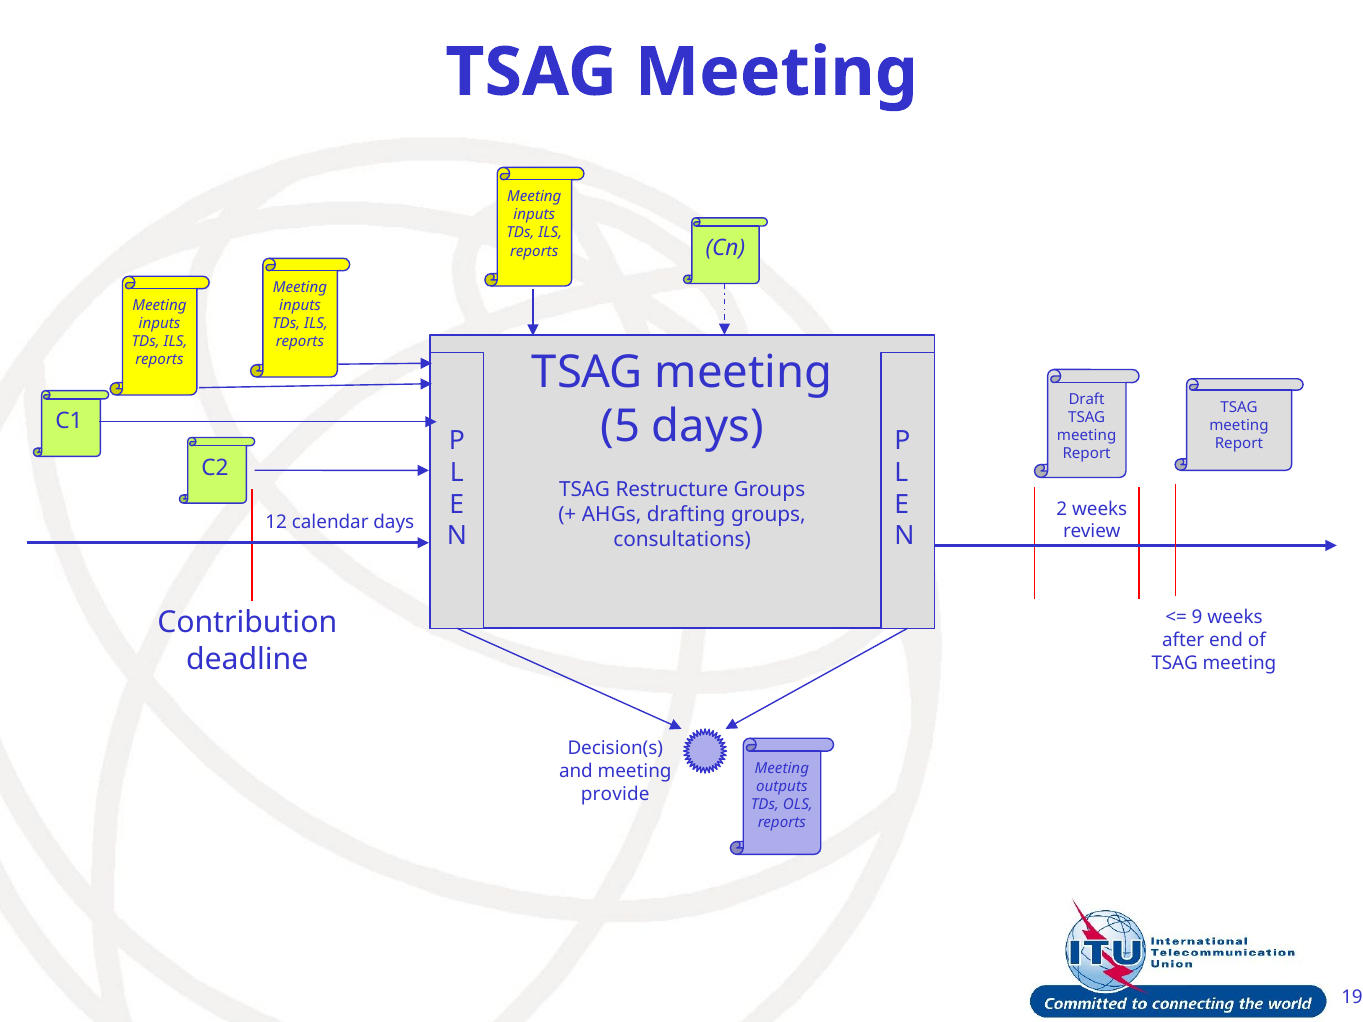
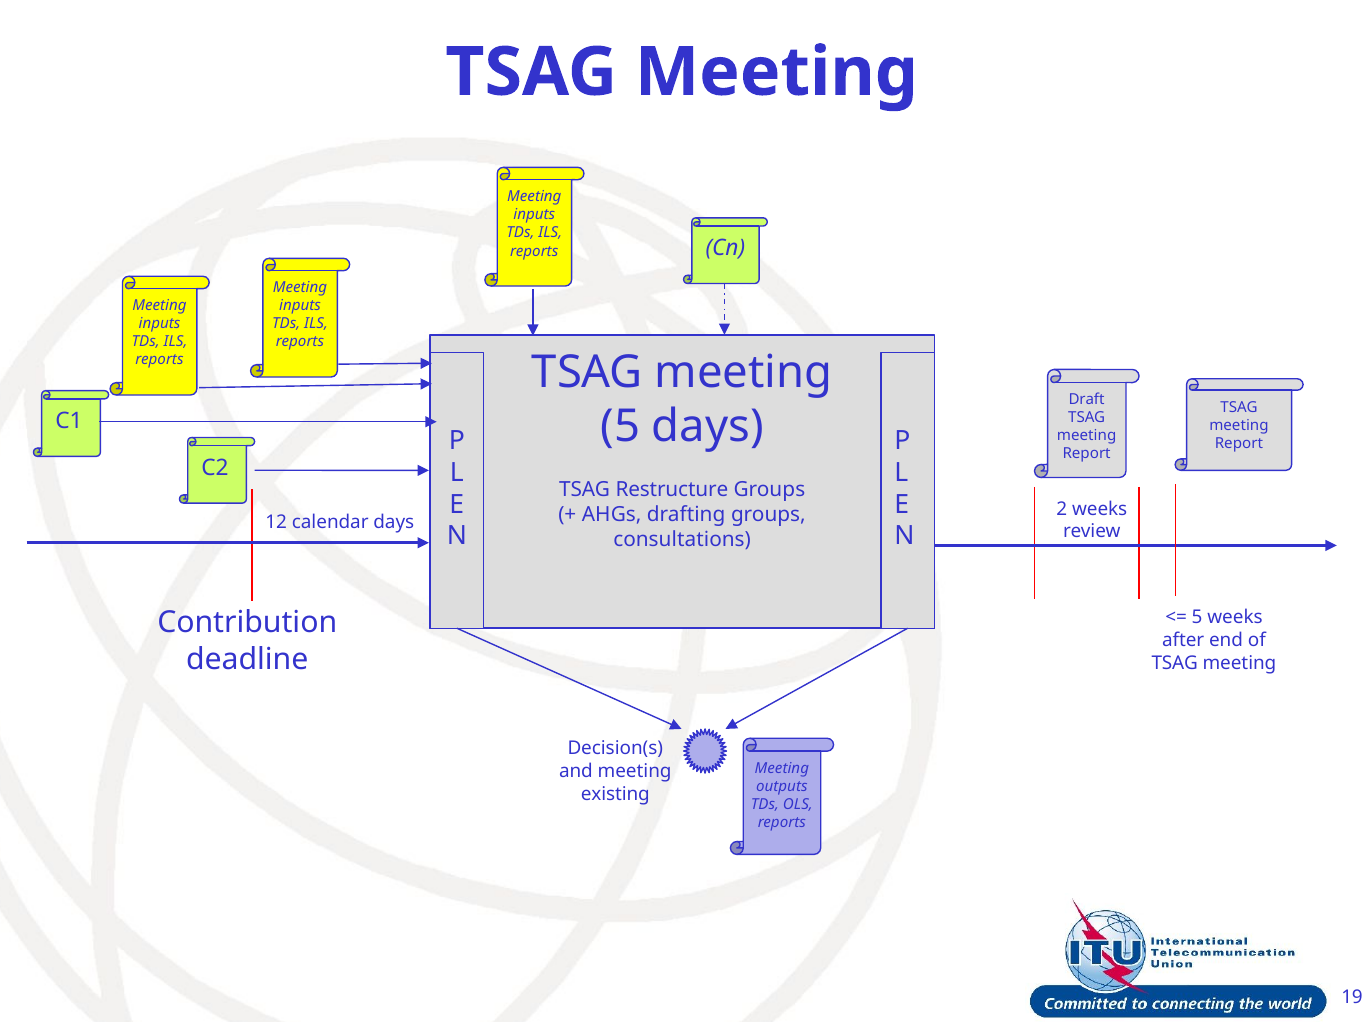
9 at (1197, 618): 9 -> 5
provide: provide -> existing
